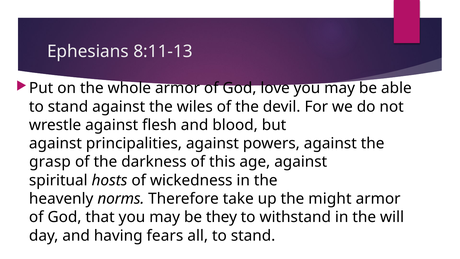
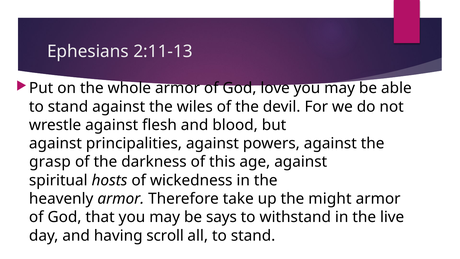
8:11-13: 8:11-13 -> 2:11-13
heavenly norms: norms -> armor
they: they -> says
will: will -> live
fears: fears -> scroll
